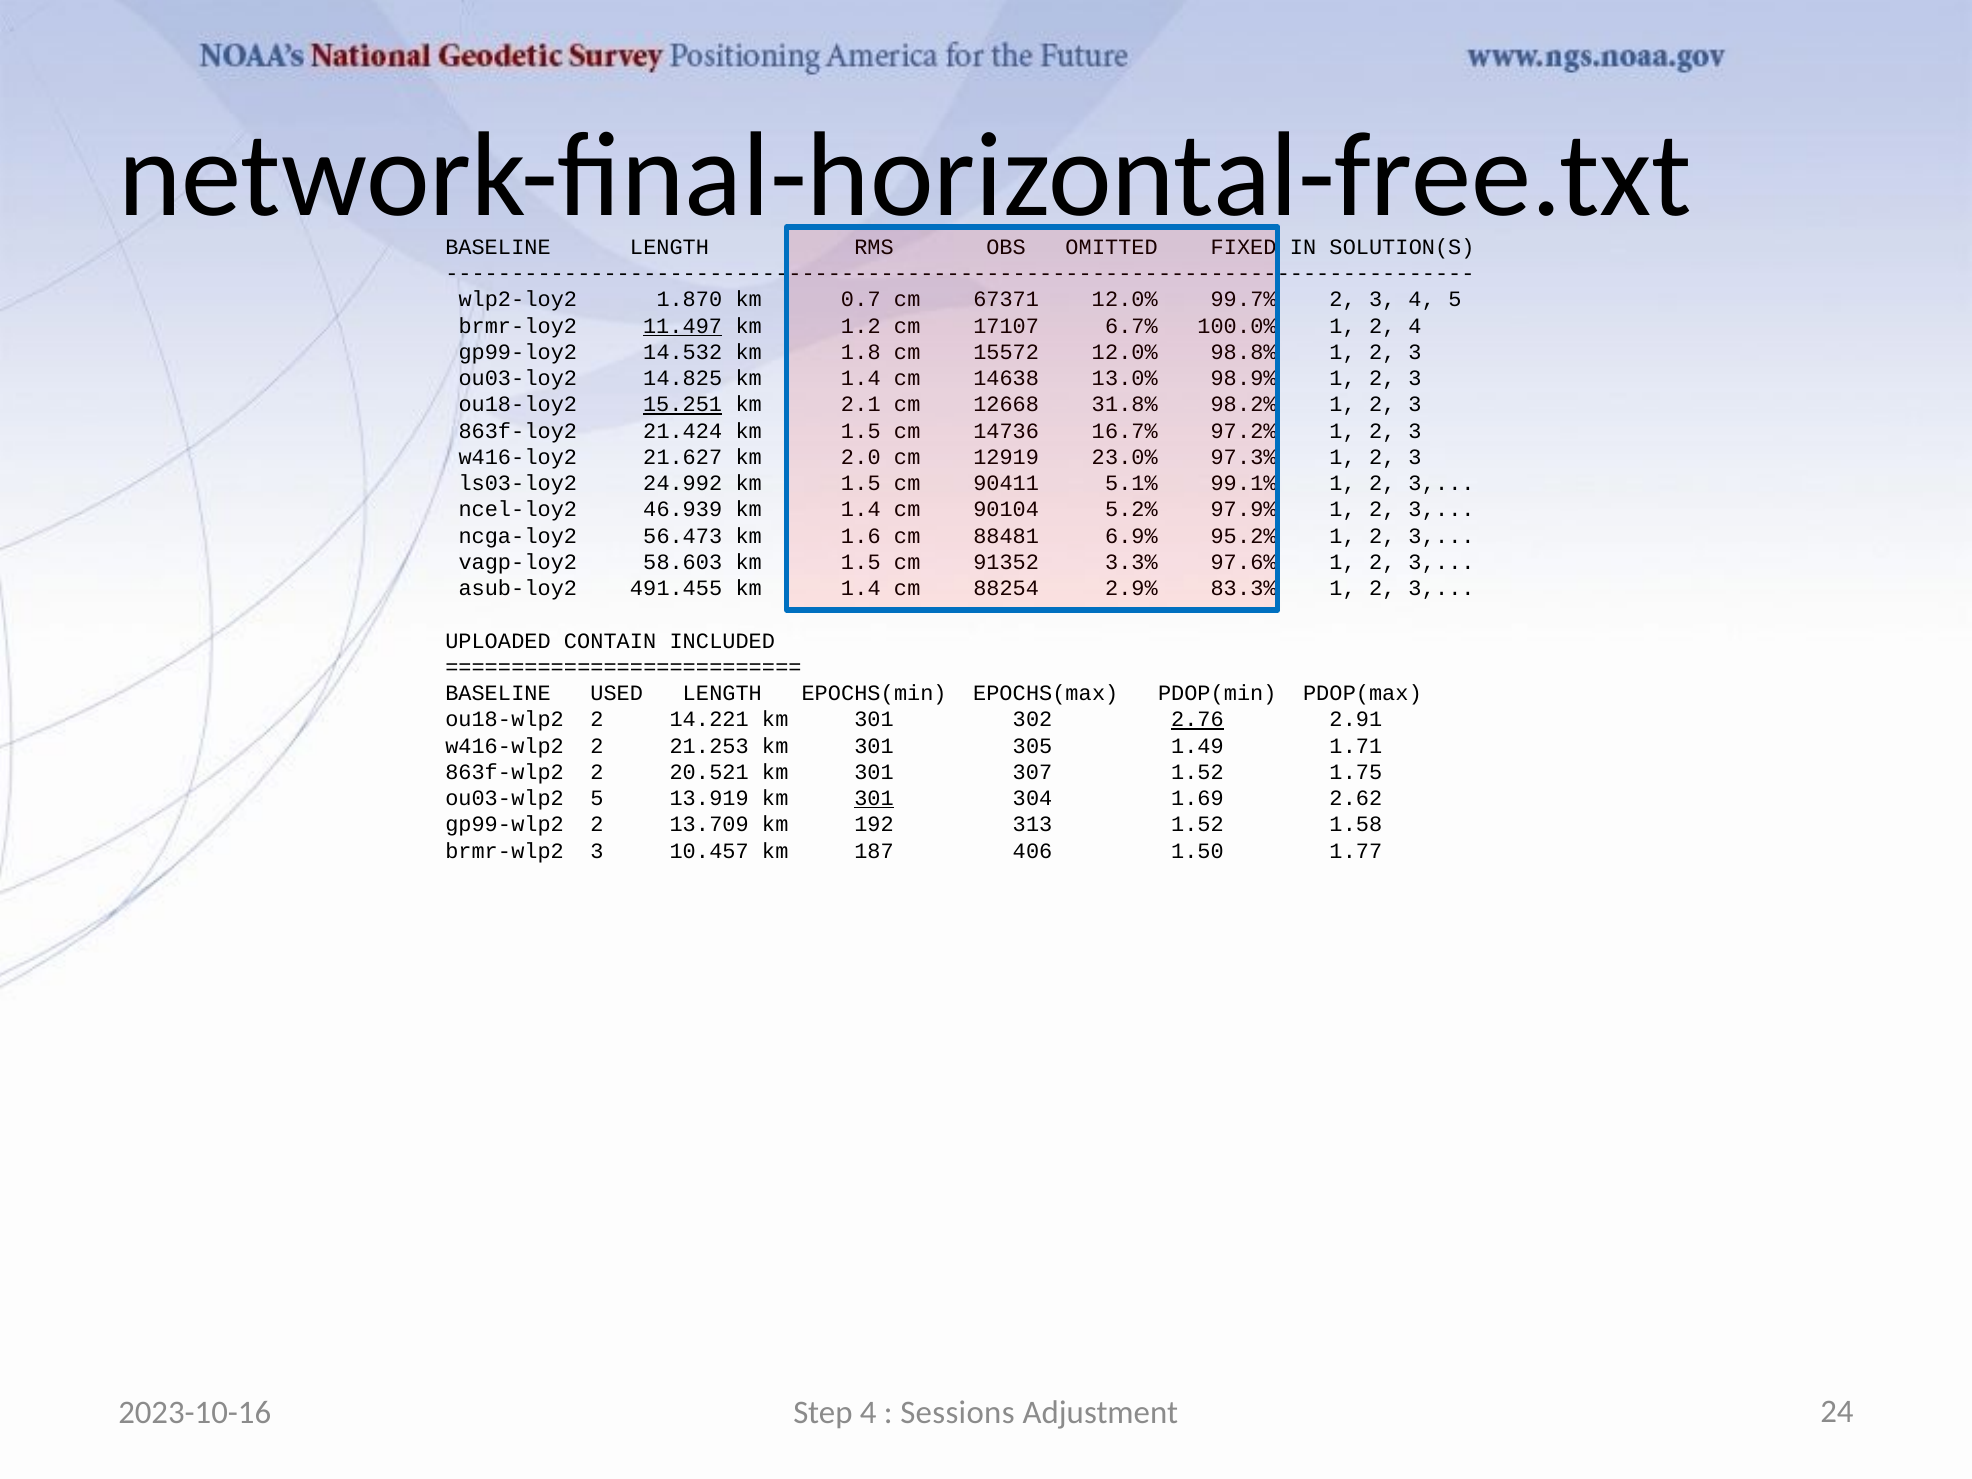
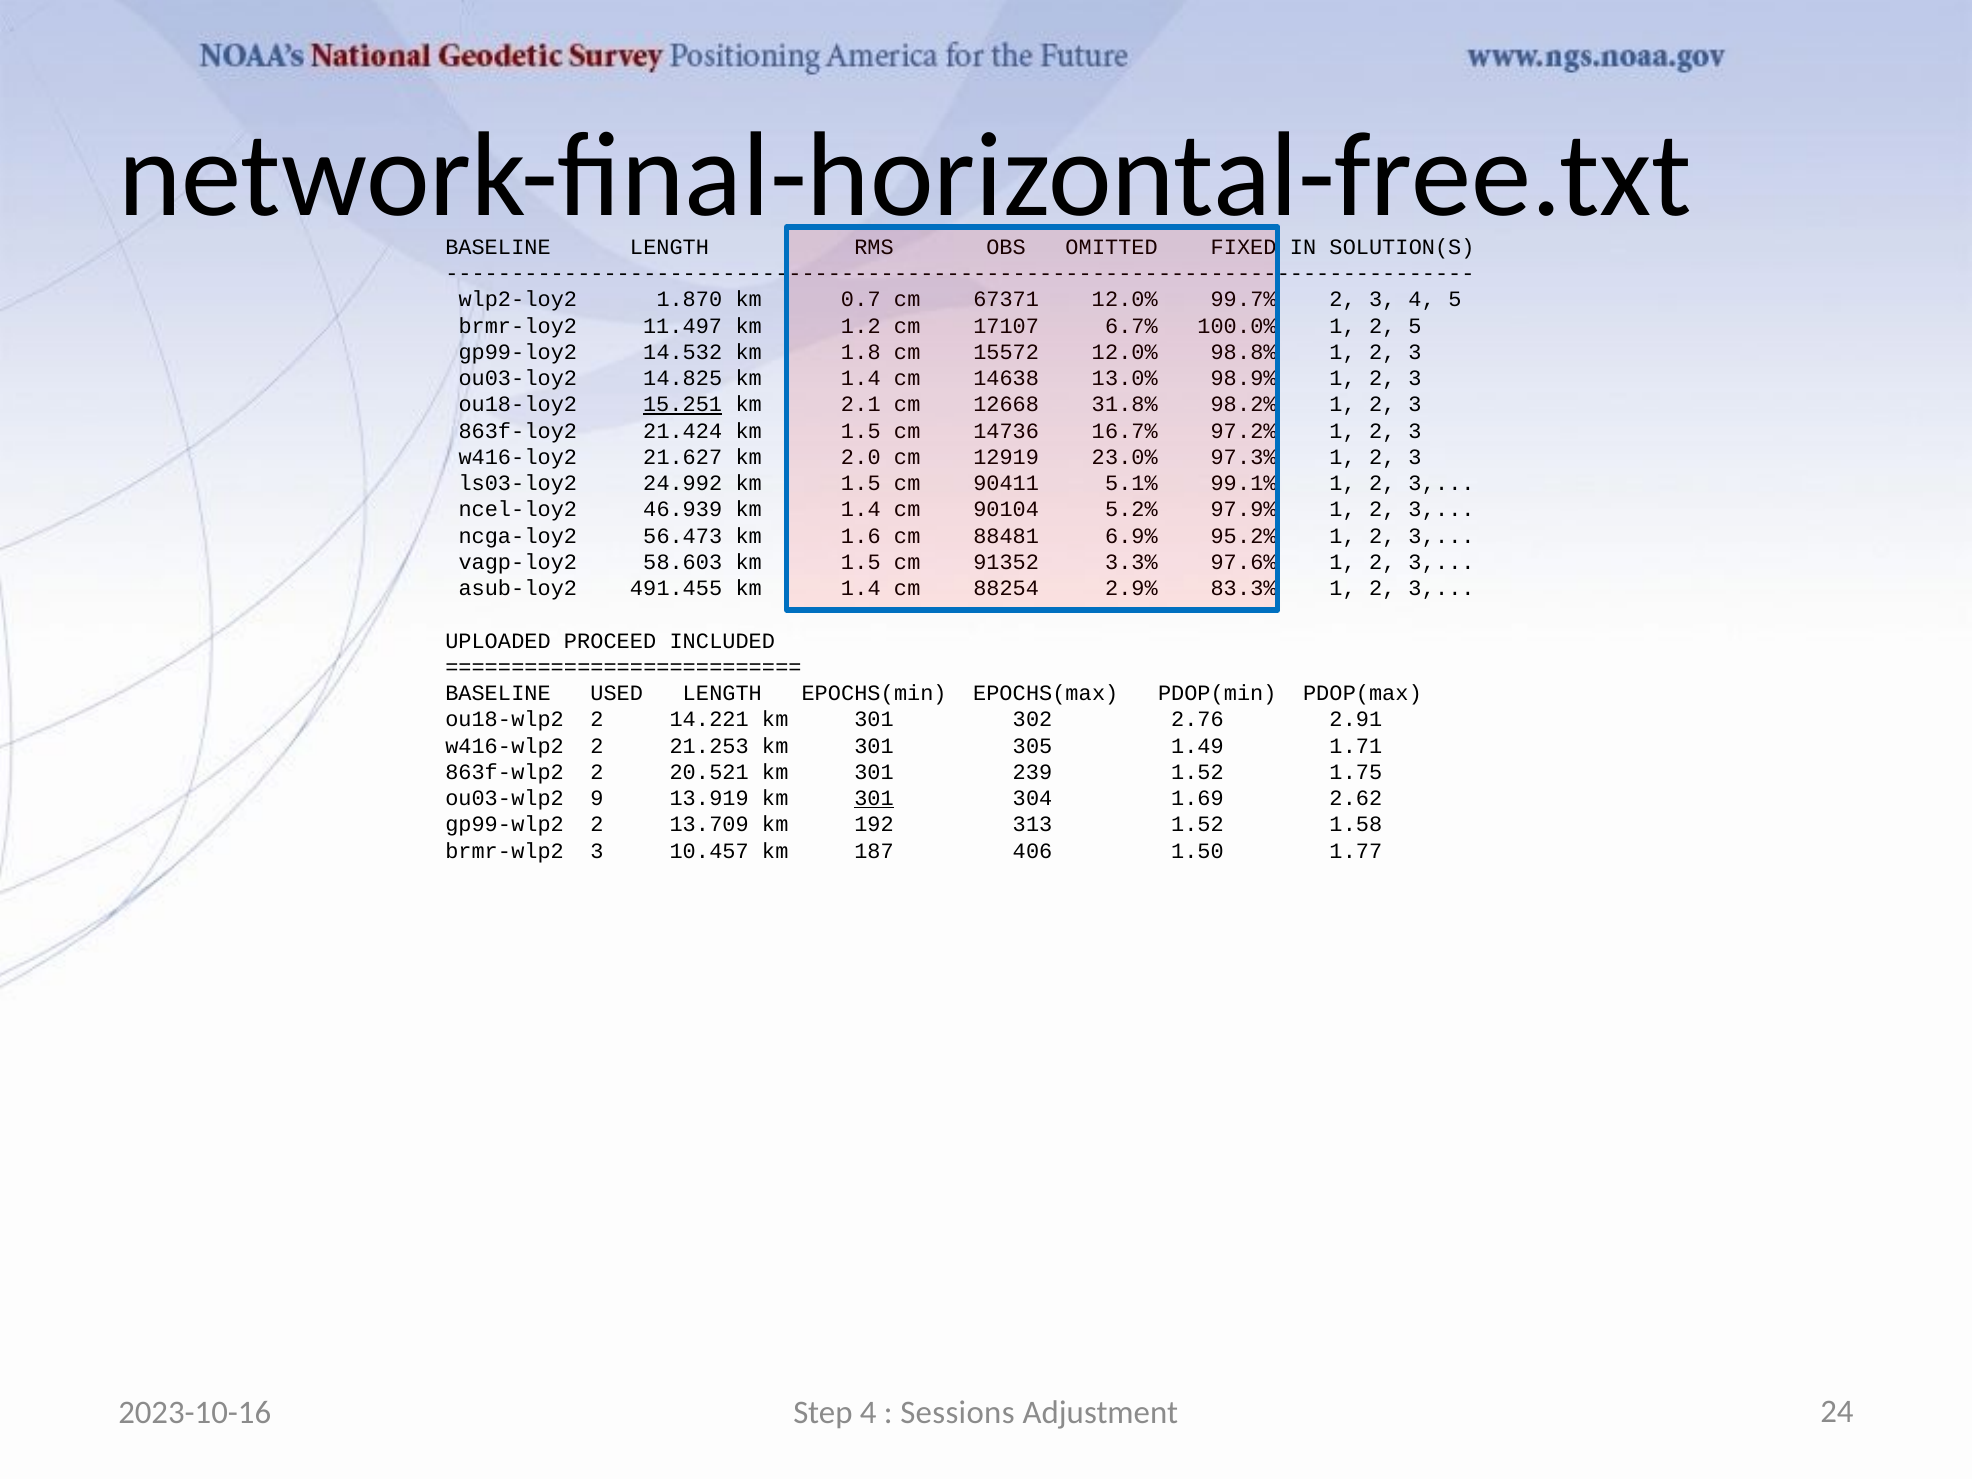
11.497 underline: present -> none
2 4: 4 -> 5
CONTAIN: CONTAIN -> PROCEED
2.76 underline: present -> none
307: 307 -> 239
ou03-wlp2 5: 5 -> 9
